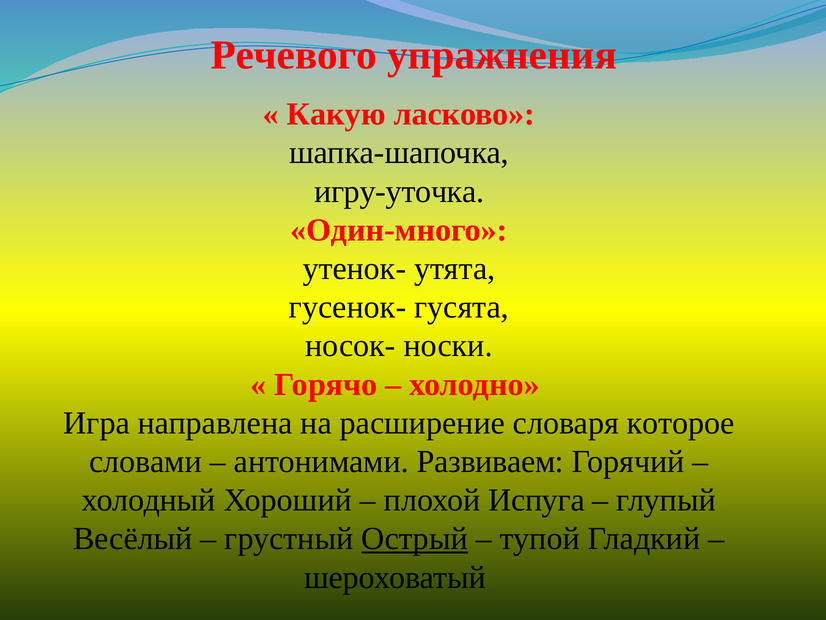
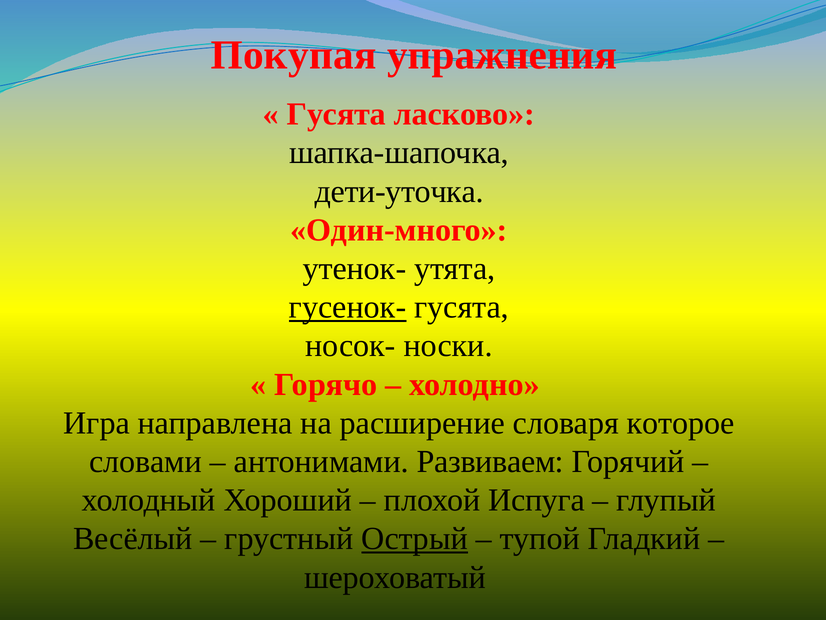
Речевого: Речевого -> Покупая
Какую at (336, 114): Какую -> Гусята
игру-уточка: игру-уточка -> дети-уточка
гусенок- underline: none -> present
